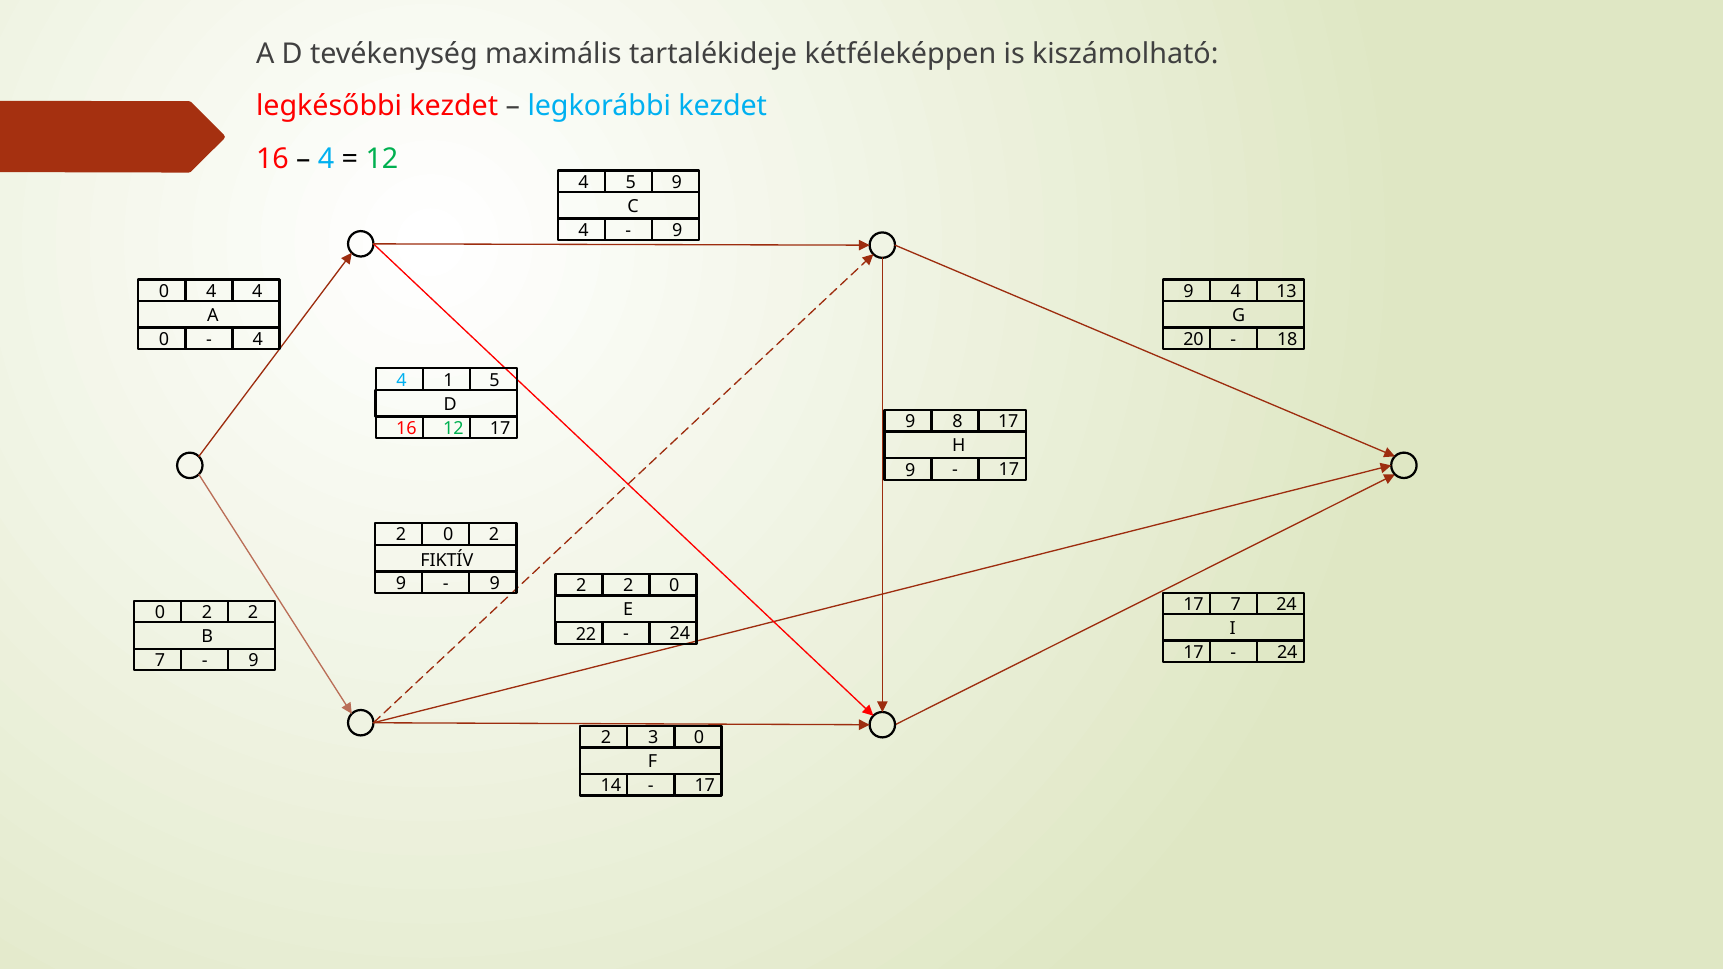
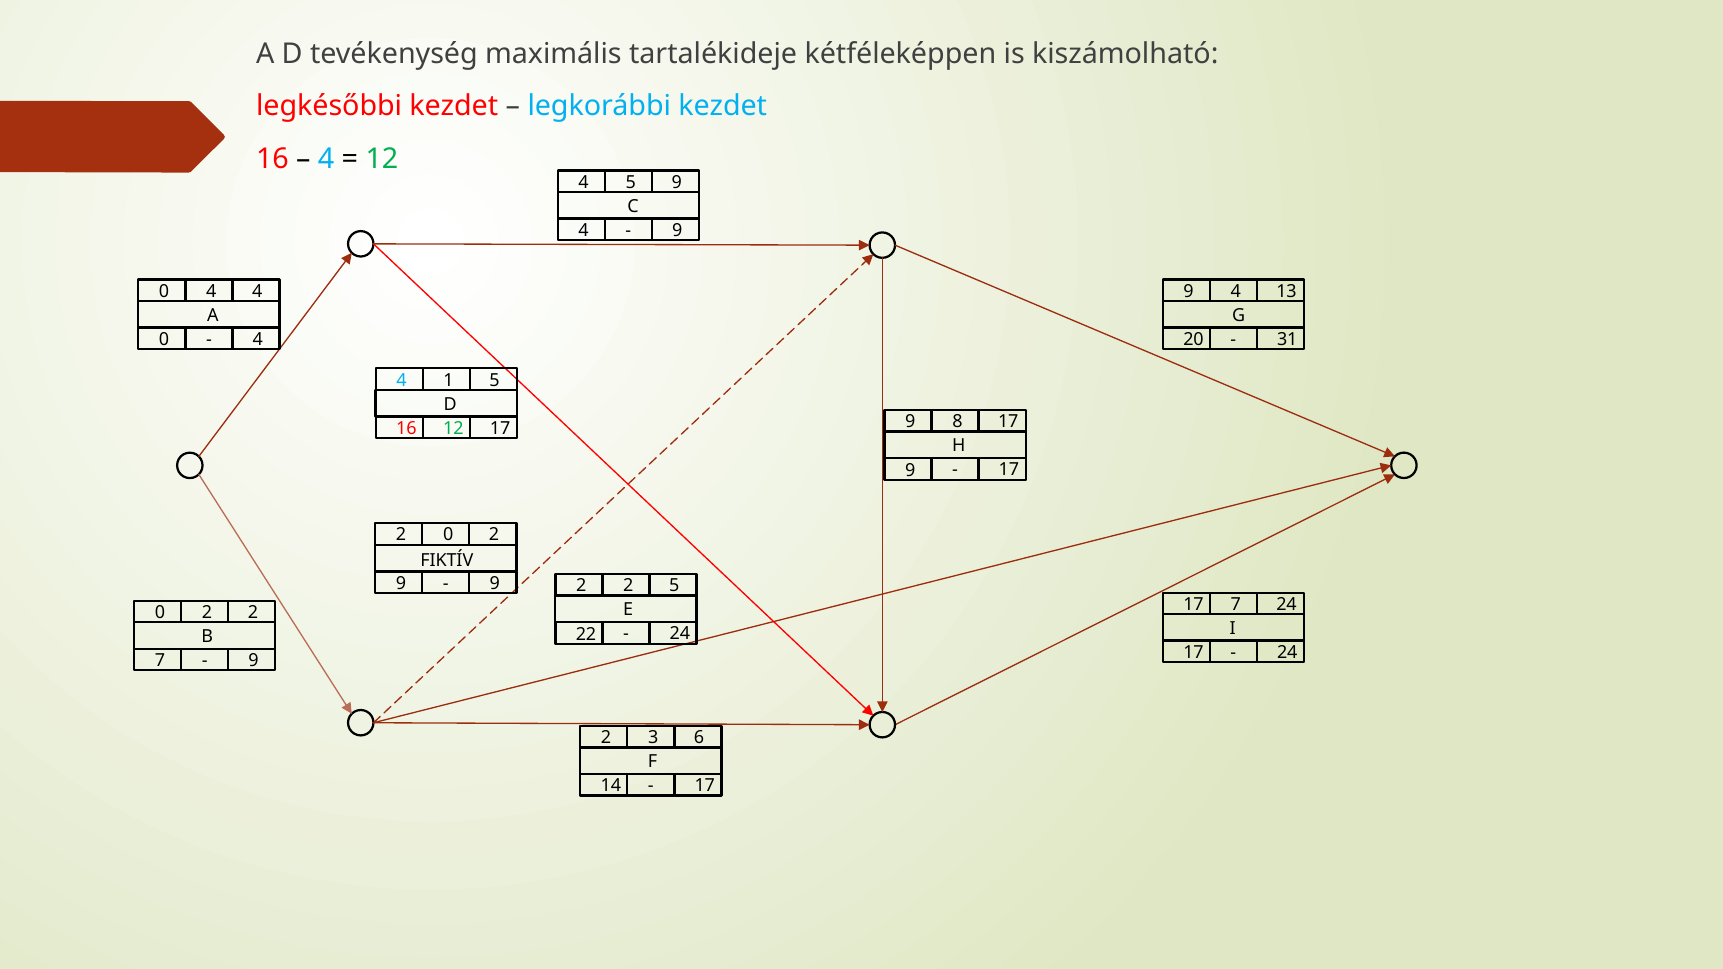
18: 18 -> 31
2 2 0: 0 -> 5
3 0: 0 -> 6
